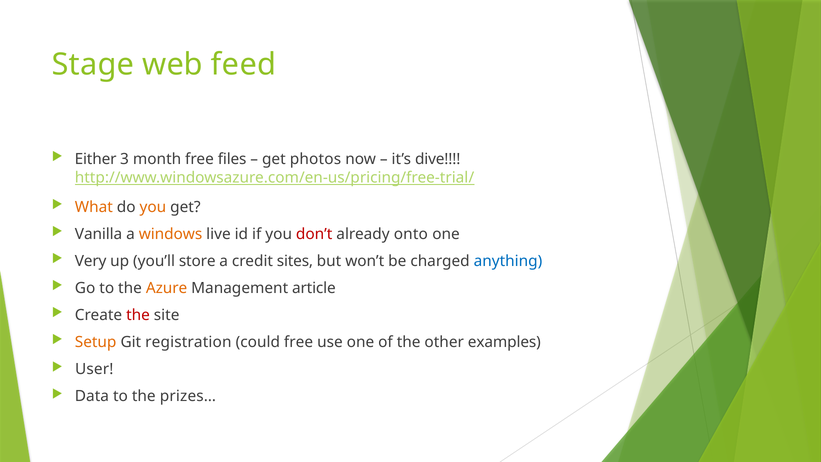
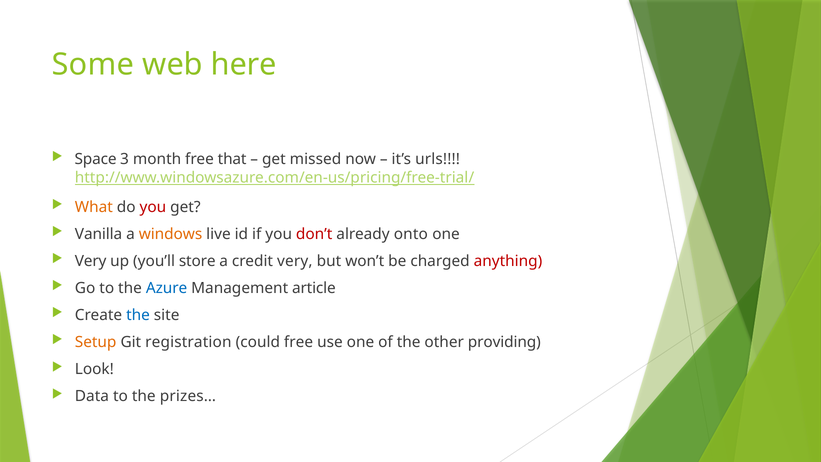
Stage: Stage -> Some
feed: feed -> here
Either: Either -> Space
files: files -> that
photos: photos -> missed
dive: dive -> urls
you at (153, 207) colour: orange -> red
credit sites: sites -> very
anything colour: blue -> red
Azure colour: orange -> blue
the at (138, 315) colour: red -> blue
examples: examples -> providing
User: User -> Look
